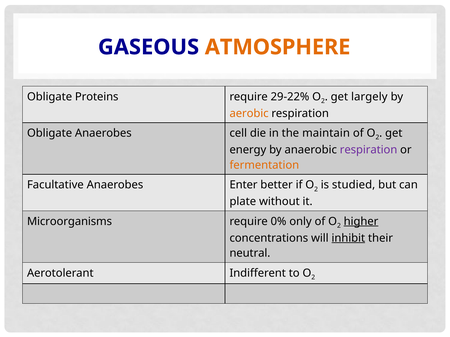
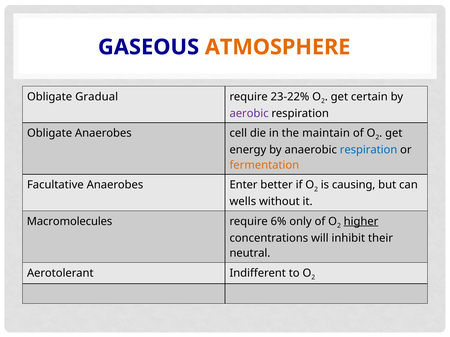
Proteins: Proteins -> Gradual
29-22%: 29-22% -> 23-22%
largely: largely -> certain
aerobic colour: orange -> purple
respiration at (369, 150) colour: purple -> blue
studied: studied -> causing
plate: plate -> wells
Microorganisms: Microorganisms -> Macromolecules
0%: 0% -> 6%
inhibit underline: present -> none
